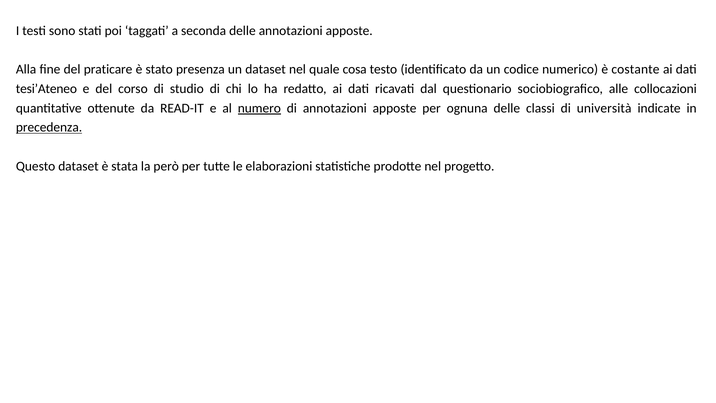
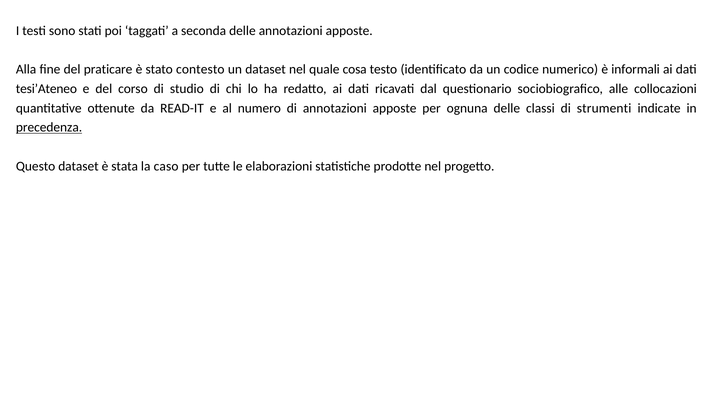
presenza: presenza -> contesto
costante: costante -> informali
numero underline: present -> none
università: università -> strumenti
però: però -> caso
